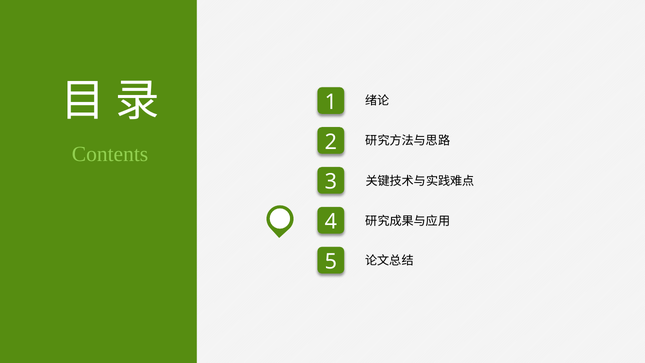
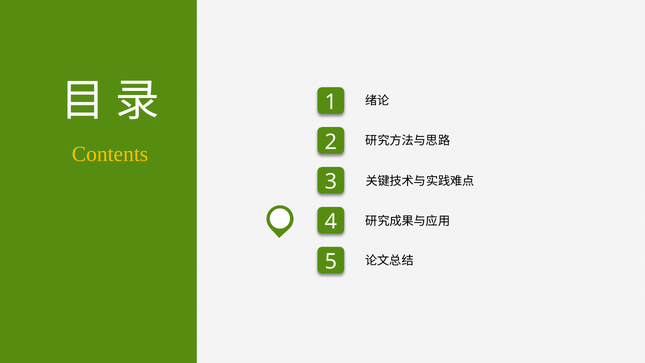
Contents colour: light green -> yellow
